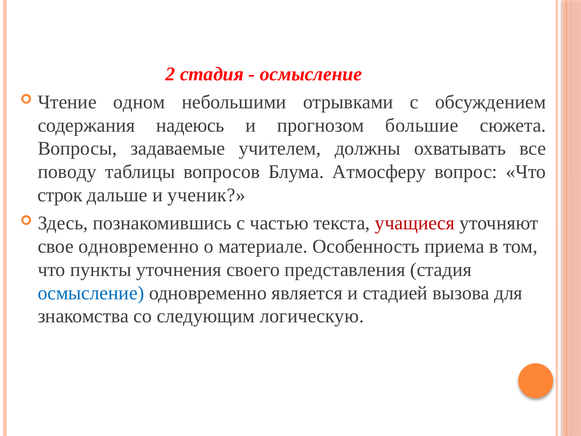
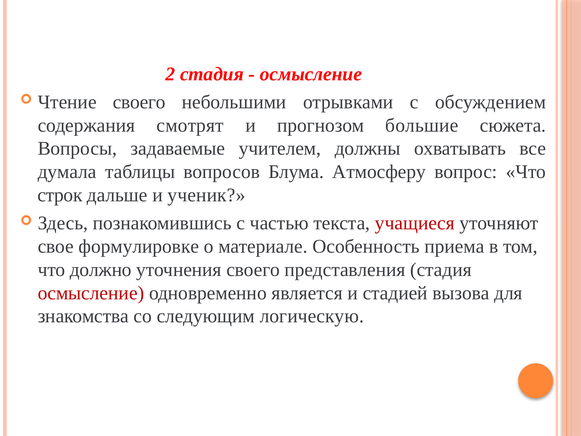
Чтение одном: одном -> своего
надеюсь: надеюсь -> смотрят
поводу: поводу -> думала
свое одновременно: одновременно -> формулировке
пункты: пункты -> должно
осмысление at (91, 293) colour: blue -> red
